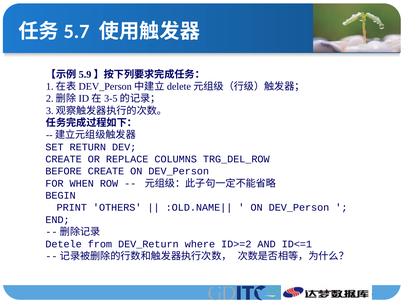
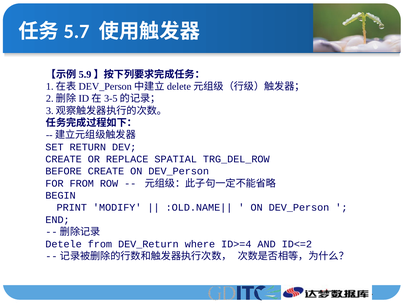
COLUMNS: COLUMNS -> SPATIAL
FOR WHEN: WHEN -> FROM
OTHERS: OTHERS -> MODIFY
ID>=2: ID>=2 -> ID>=4
ID<=1: ID<=1 -> ID<=2
